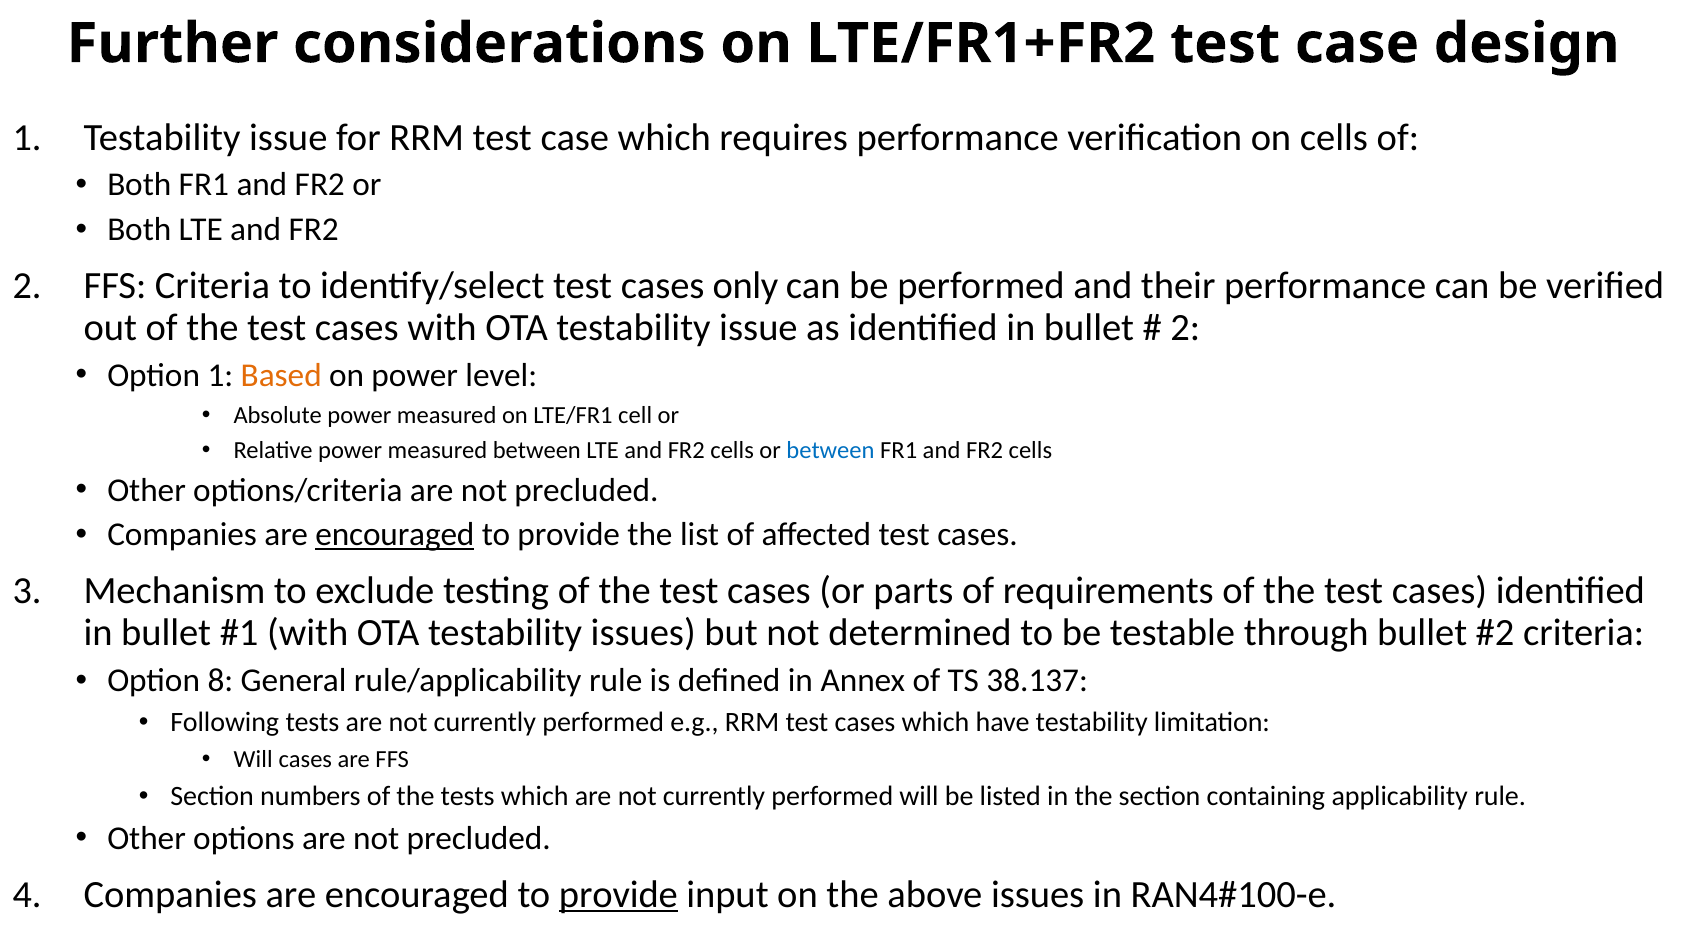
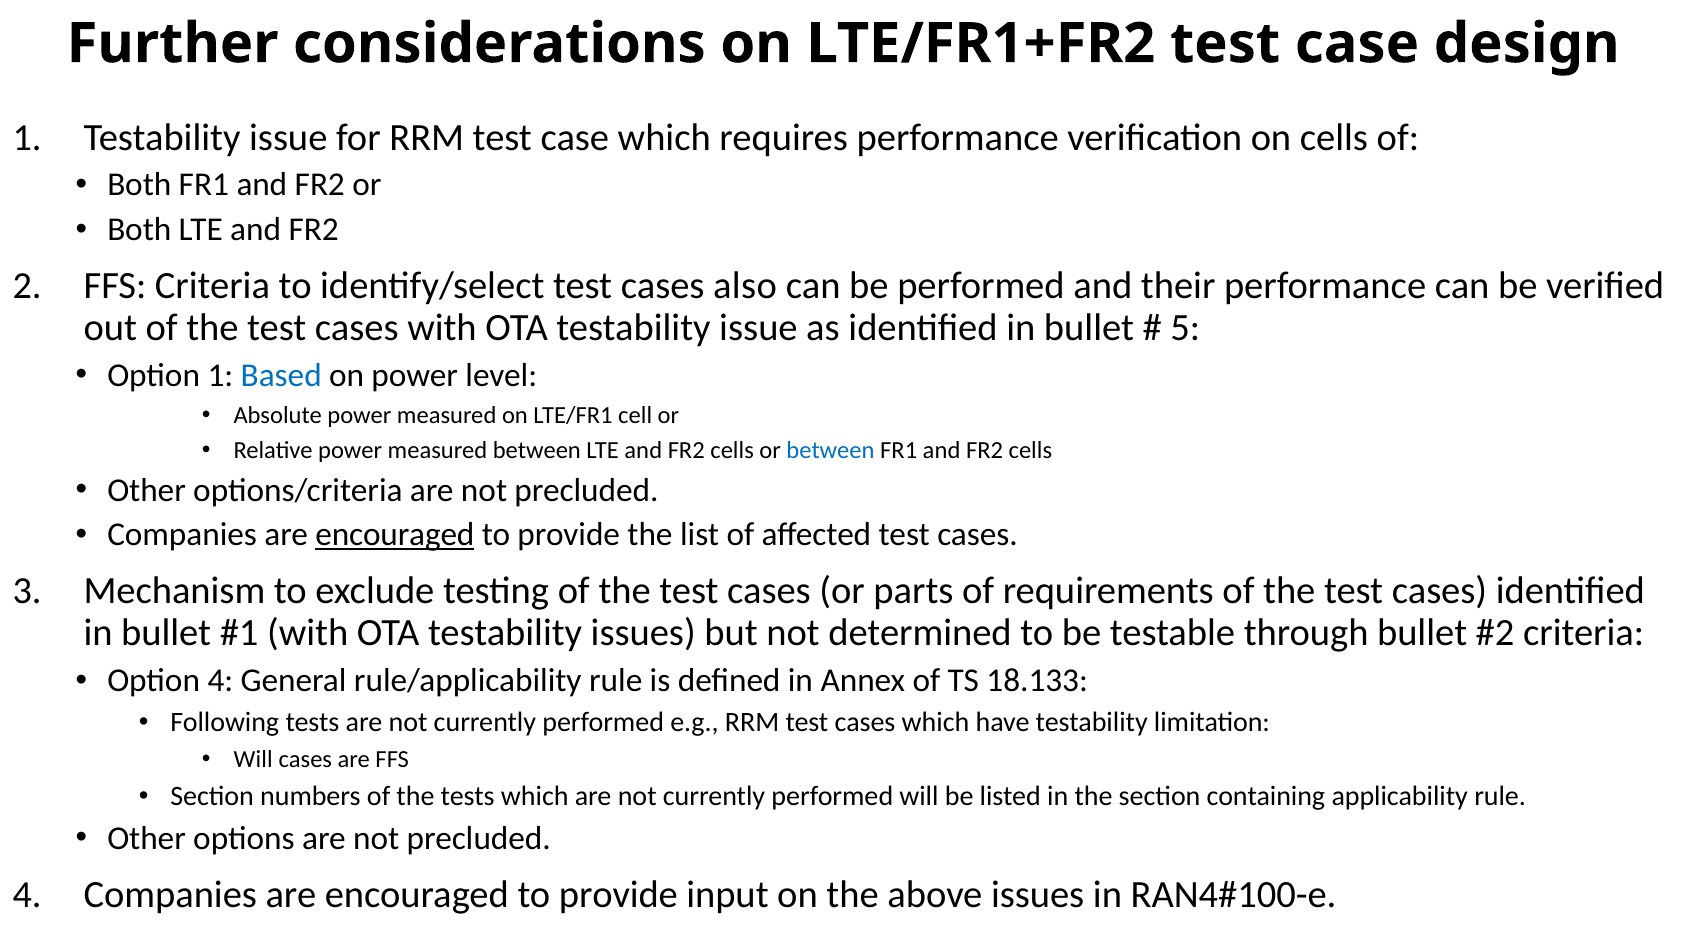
only: only -> also
2 at (1185, 328): 2 -> 5
Based colour: orange -> blue
Option 8: 8 -> 4
38.137: 38.137 -> 18.133
provide at (618, 895) underline: present -> none
